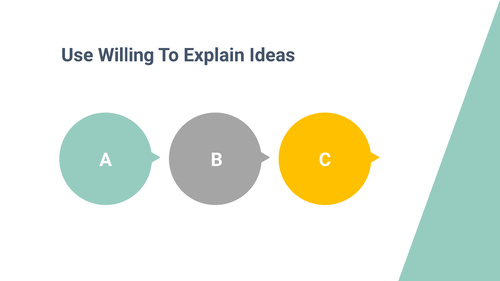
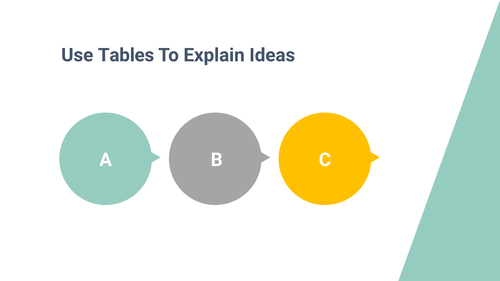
Willing: Willing -> Tables
